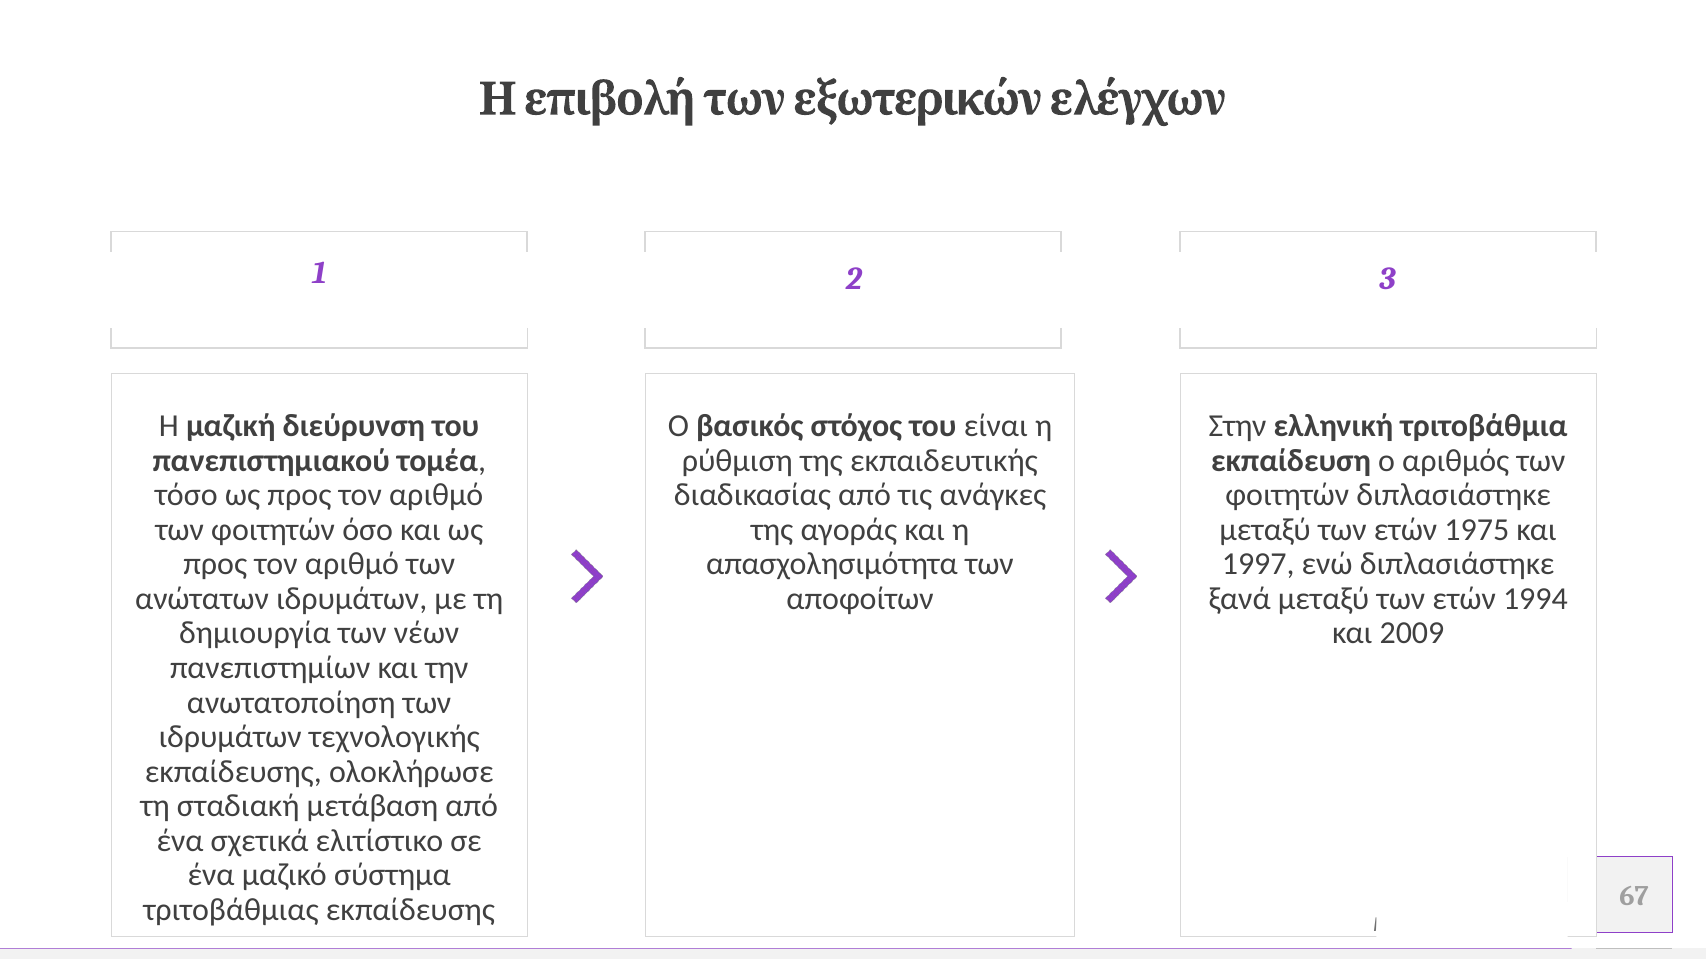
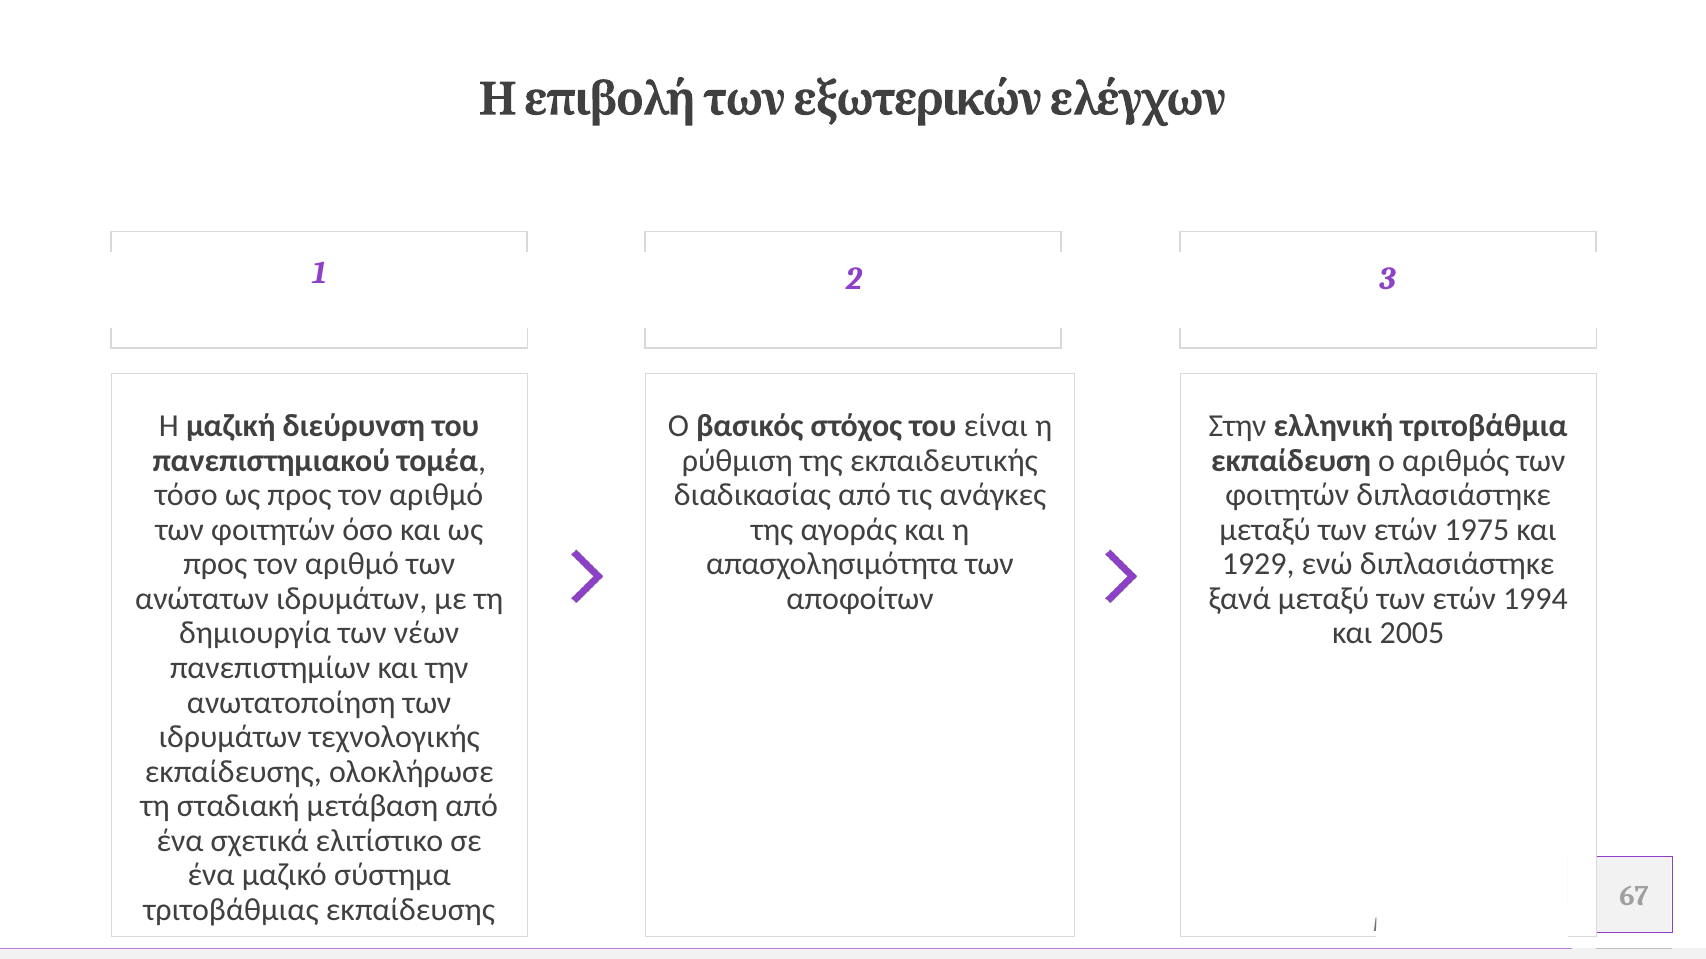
1997: 1997 -> 1929
2009: 2009 -> 2005
